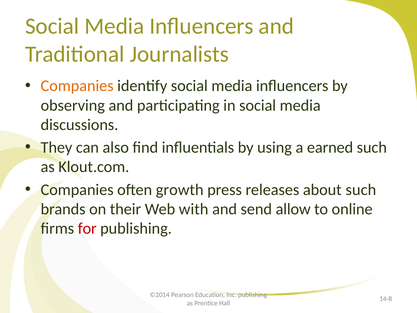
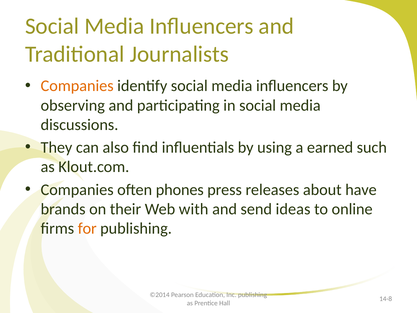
growth: growth -> phones
about such: such -> have
allow: allow -> ideas
for colour: red -> orange
